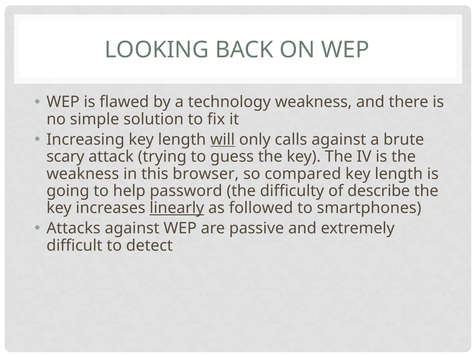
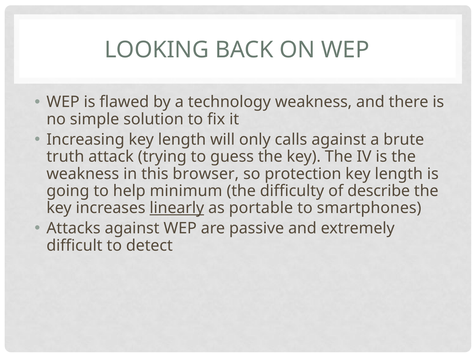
will underline: present -> none
scary: scary -> truth
compared: compared -> protection
password: password -> minimum
followed: followed -> portable
